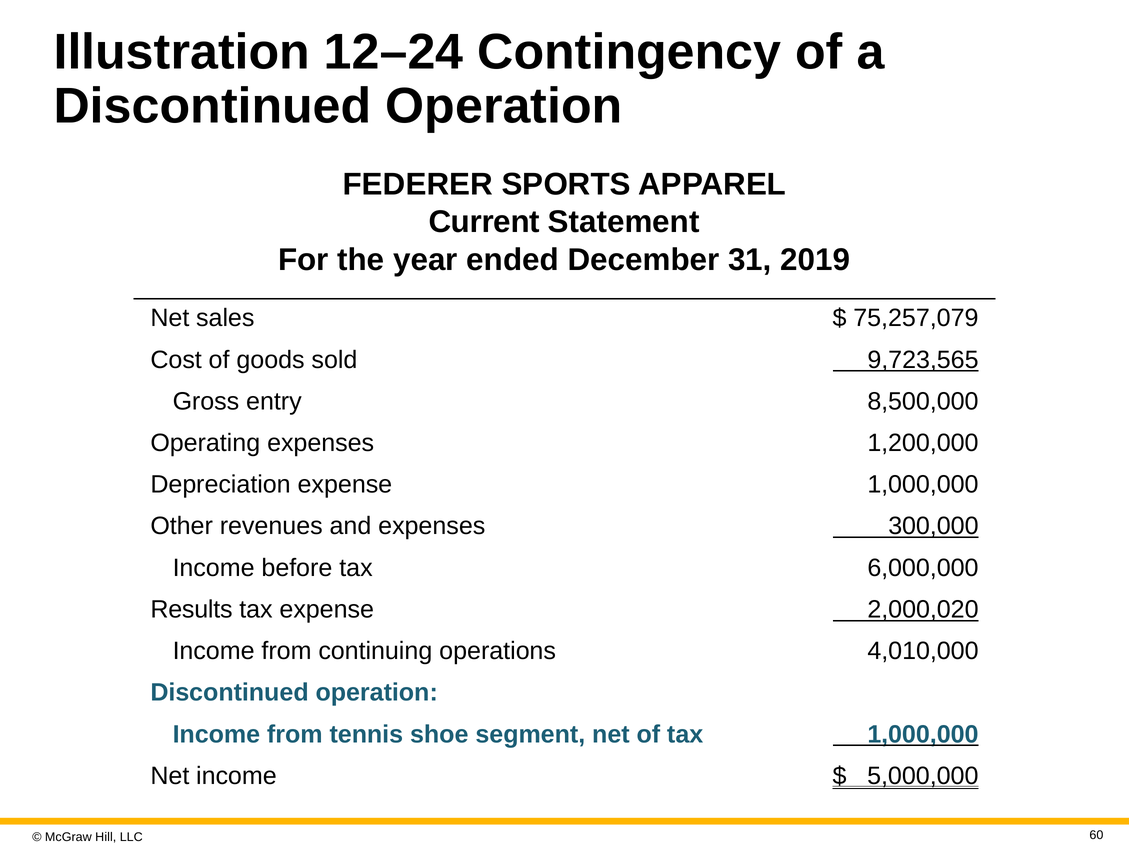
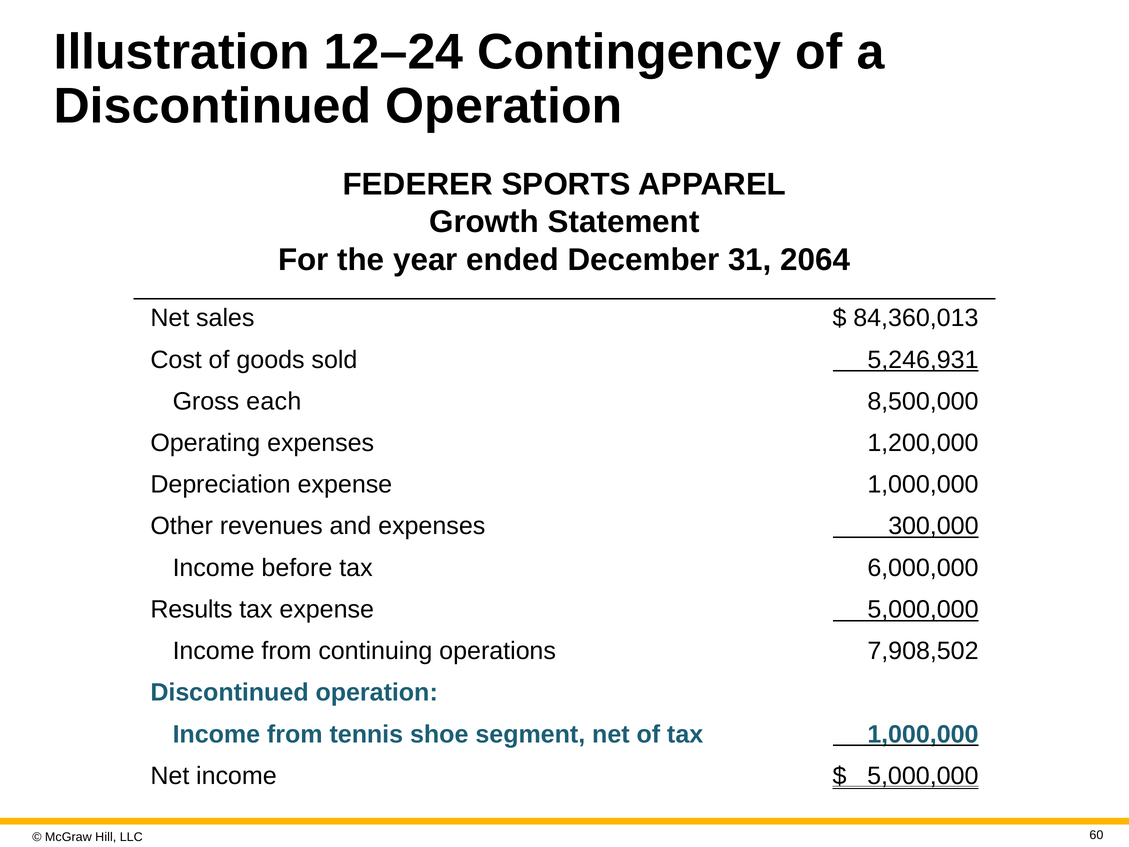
Current: Current -> Growth
2019: 2019 -> 2064
75,257,079: 75,257,079 -> 84,360,013
9,723,565: 9,723,565 -> 5,246,931
entry: entry -> each
expense 2,000,020: 2,000,020 -> 5,000,000
4,010,000: 4,010,000 -> 7,908,502
